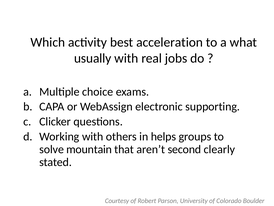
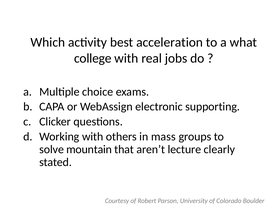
usually: usually -> college
helps: helps -> mass
second: second -> lecture
